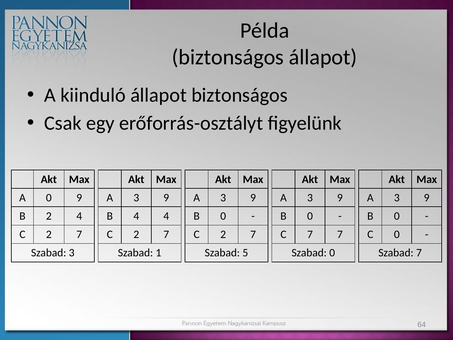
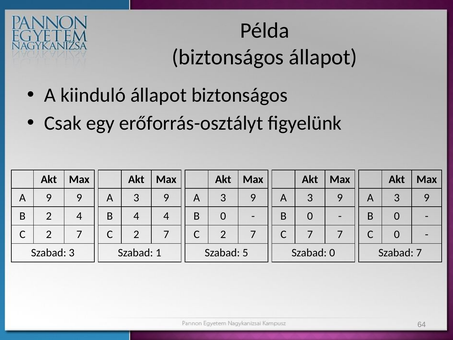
A 0: 0 -> 9
